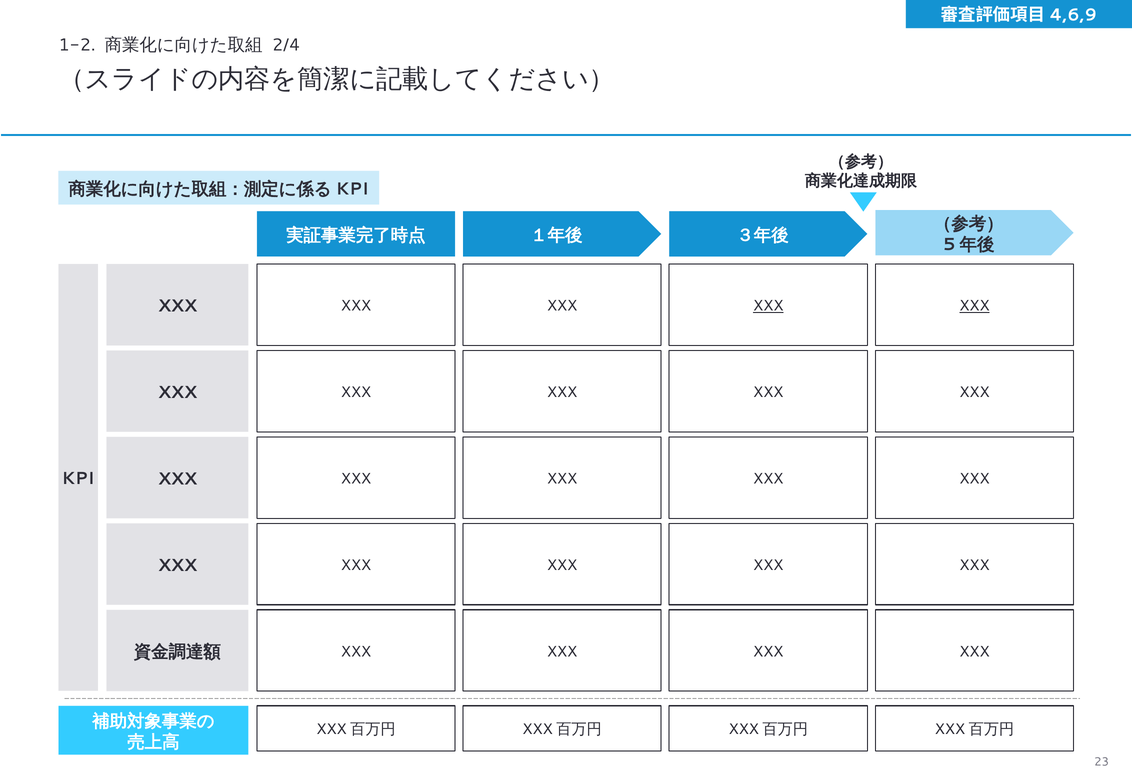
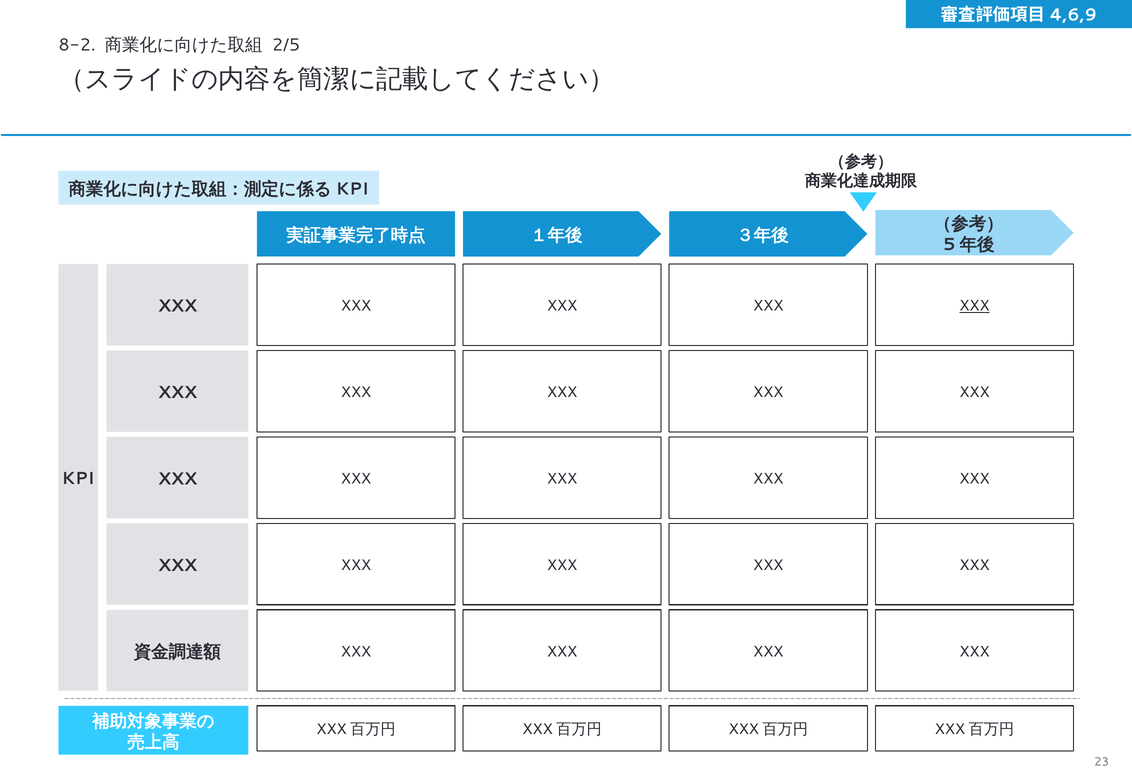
1-2: 1-2 -> 8-2
2/4: 2/4 -> 2/5
XXX at (768, 306) underline: present -> none
